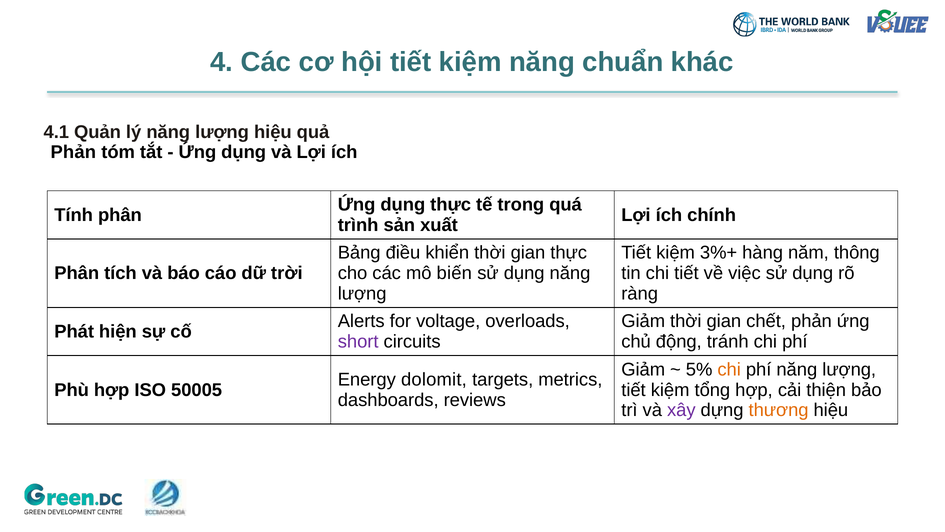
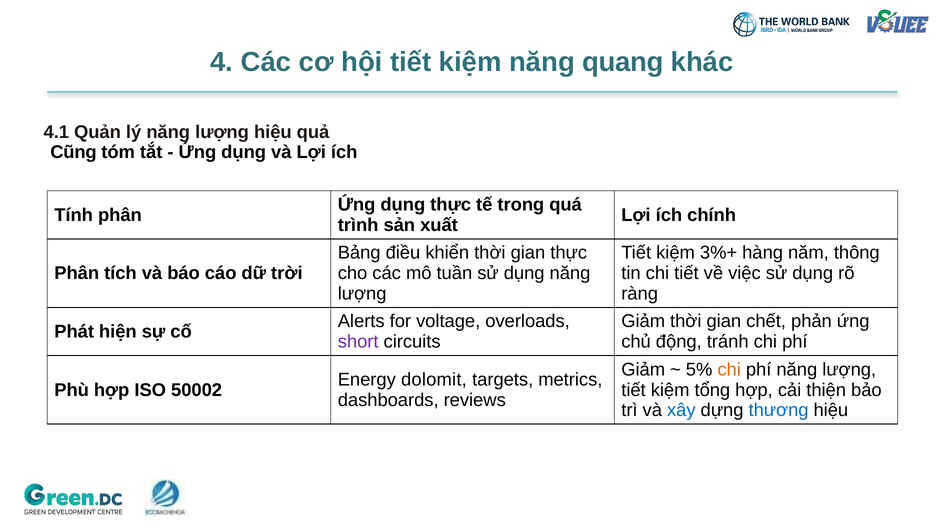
chuẩn: chuẩn -> quang
Phản at (73, 152): Phản -> Cũng
biến: biến -> tuần
50005: 50005 -> 50002
xây colour: purple -> blue
thương colour: orange -> blue
